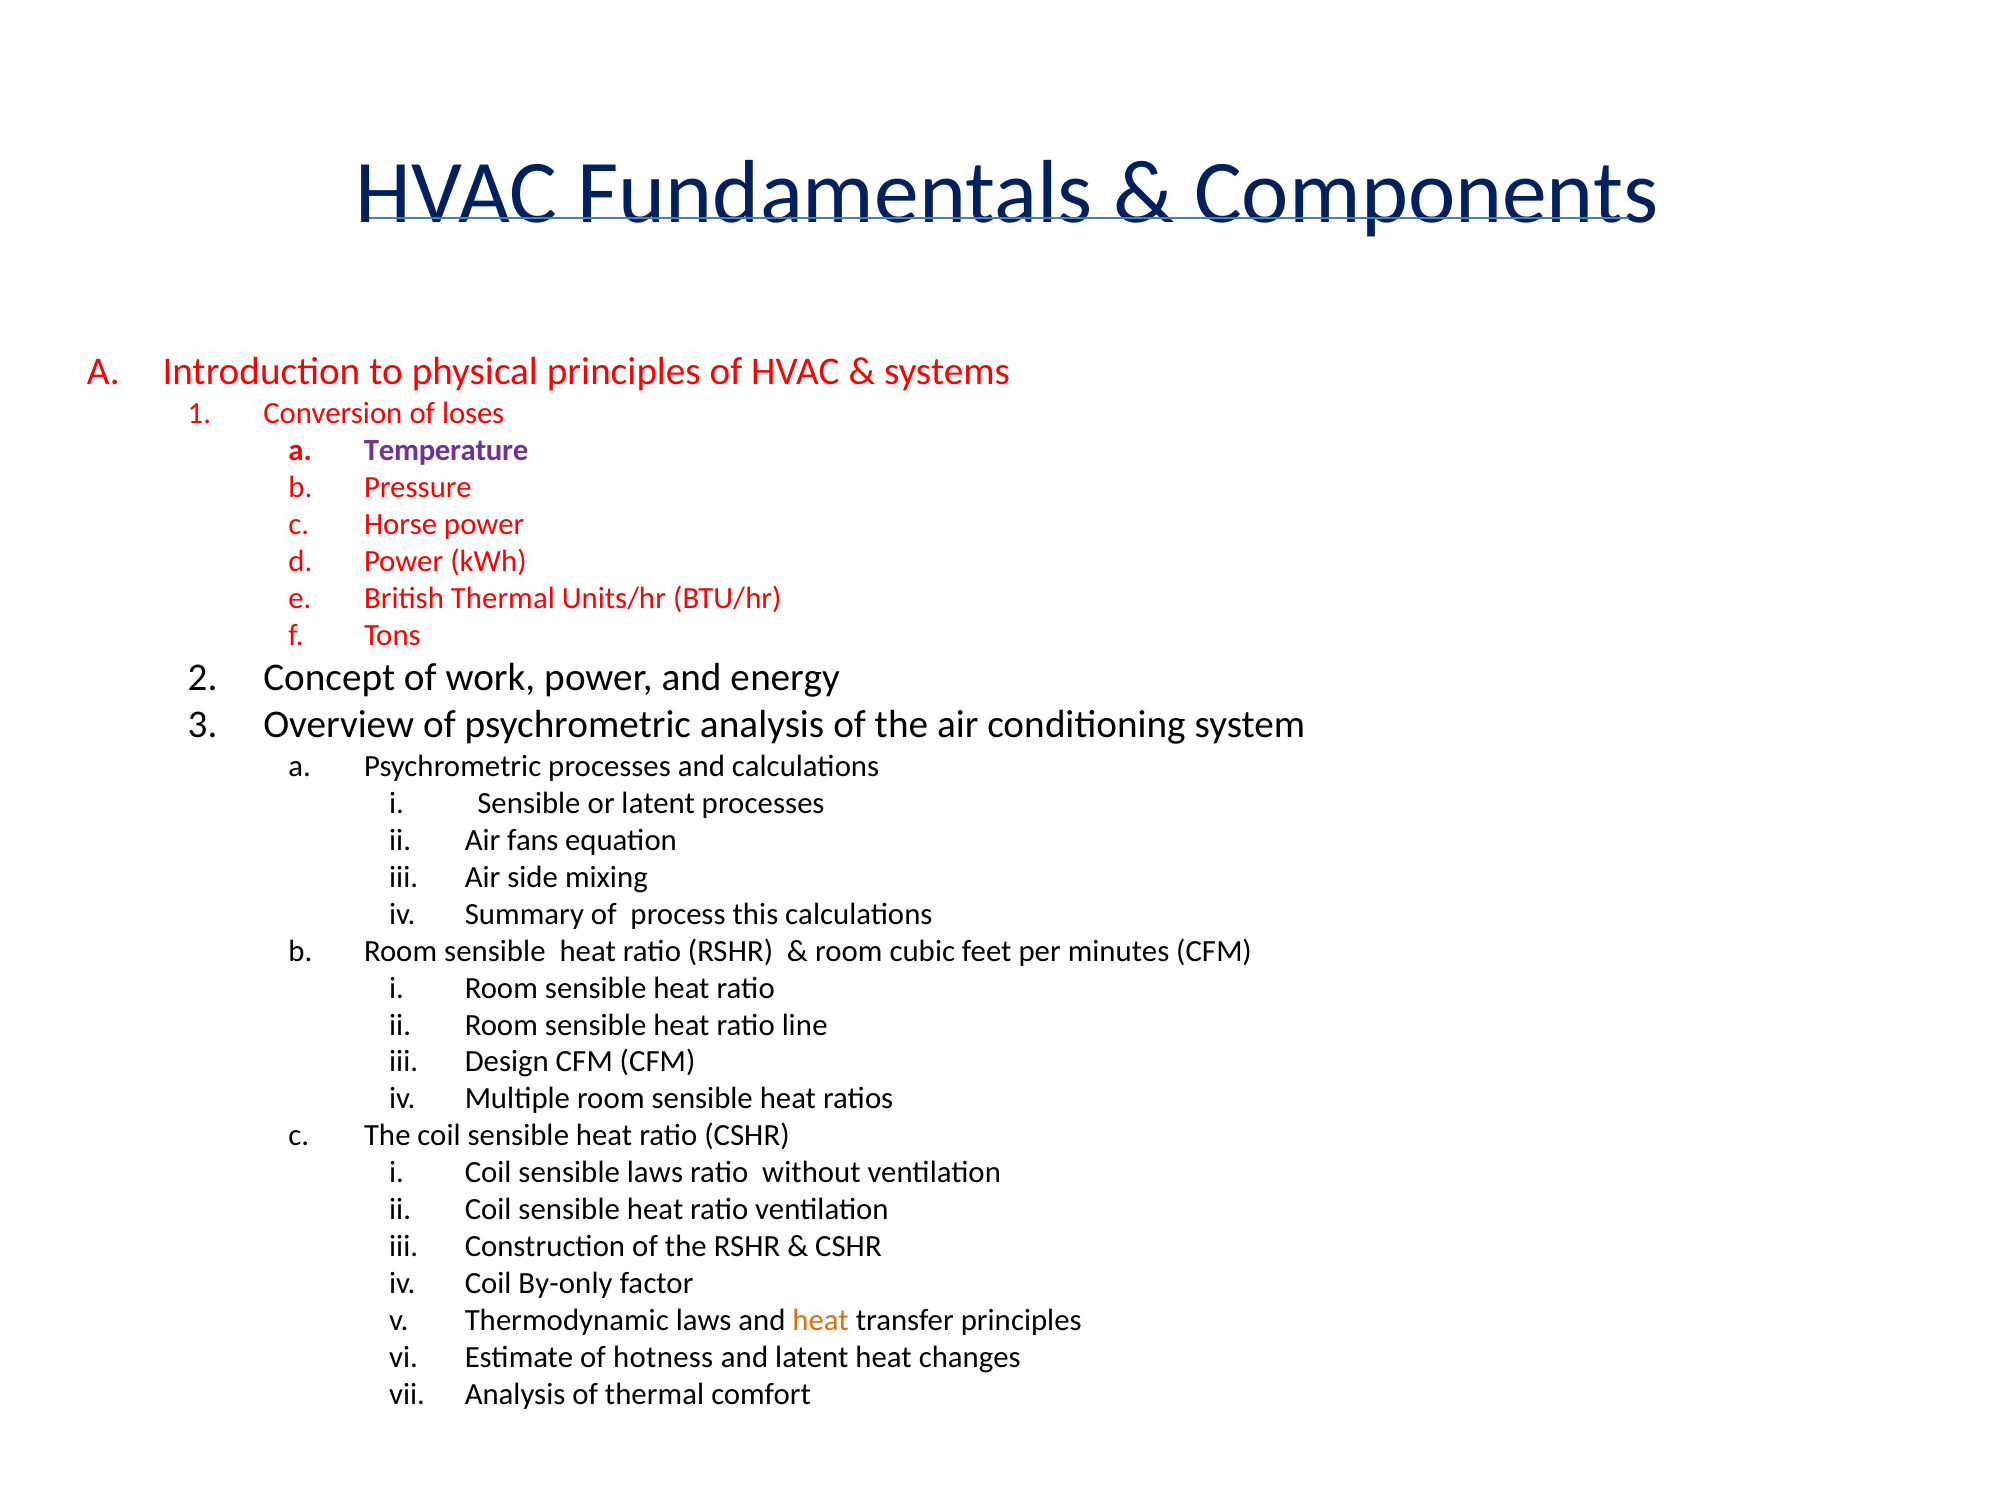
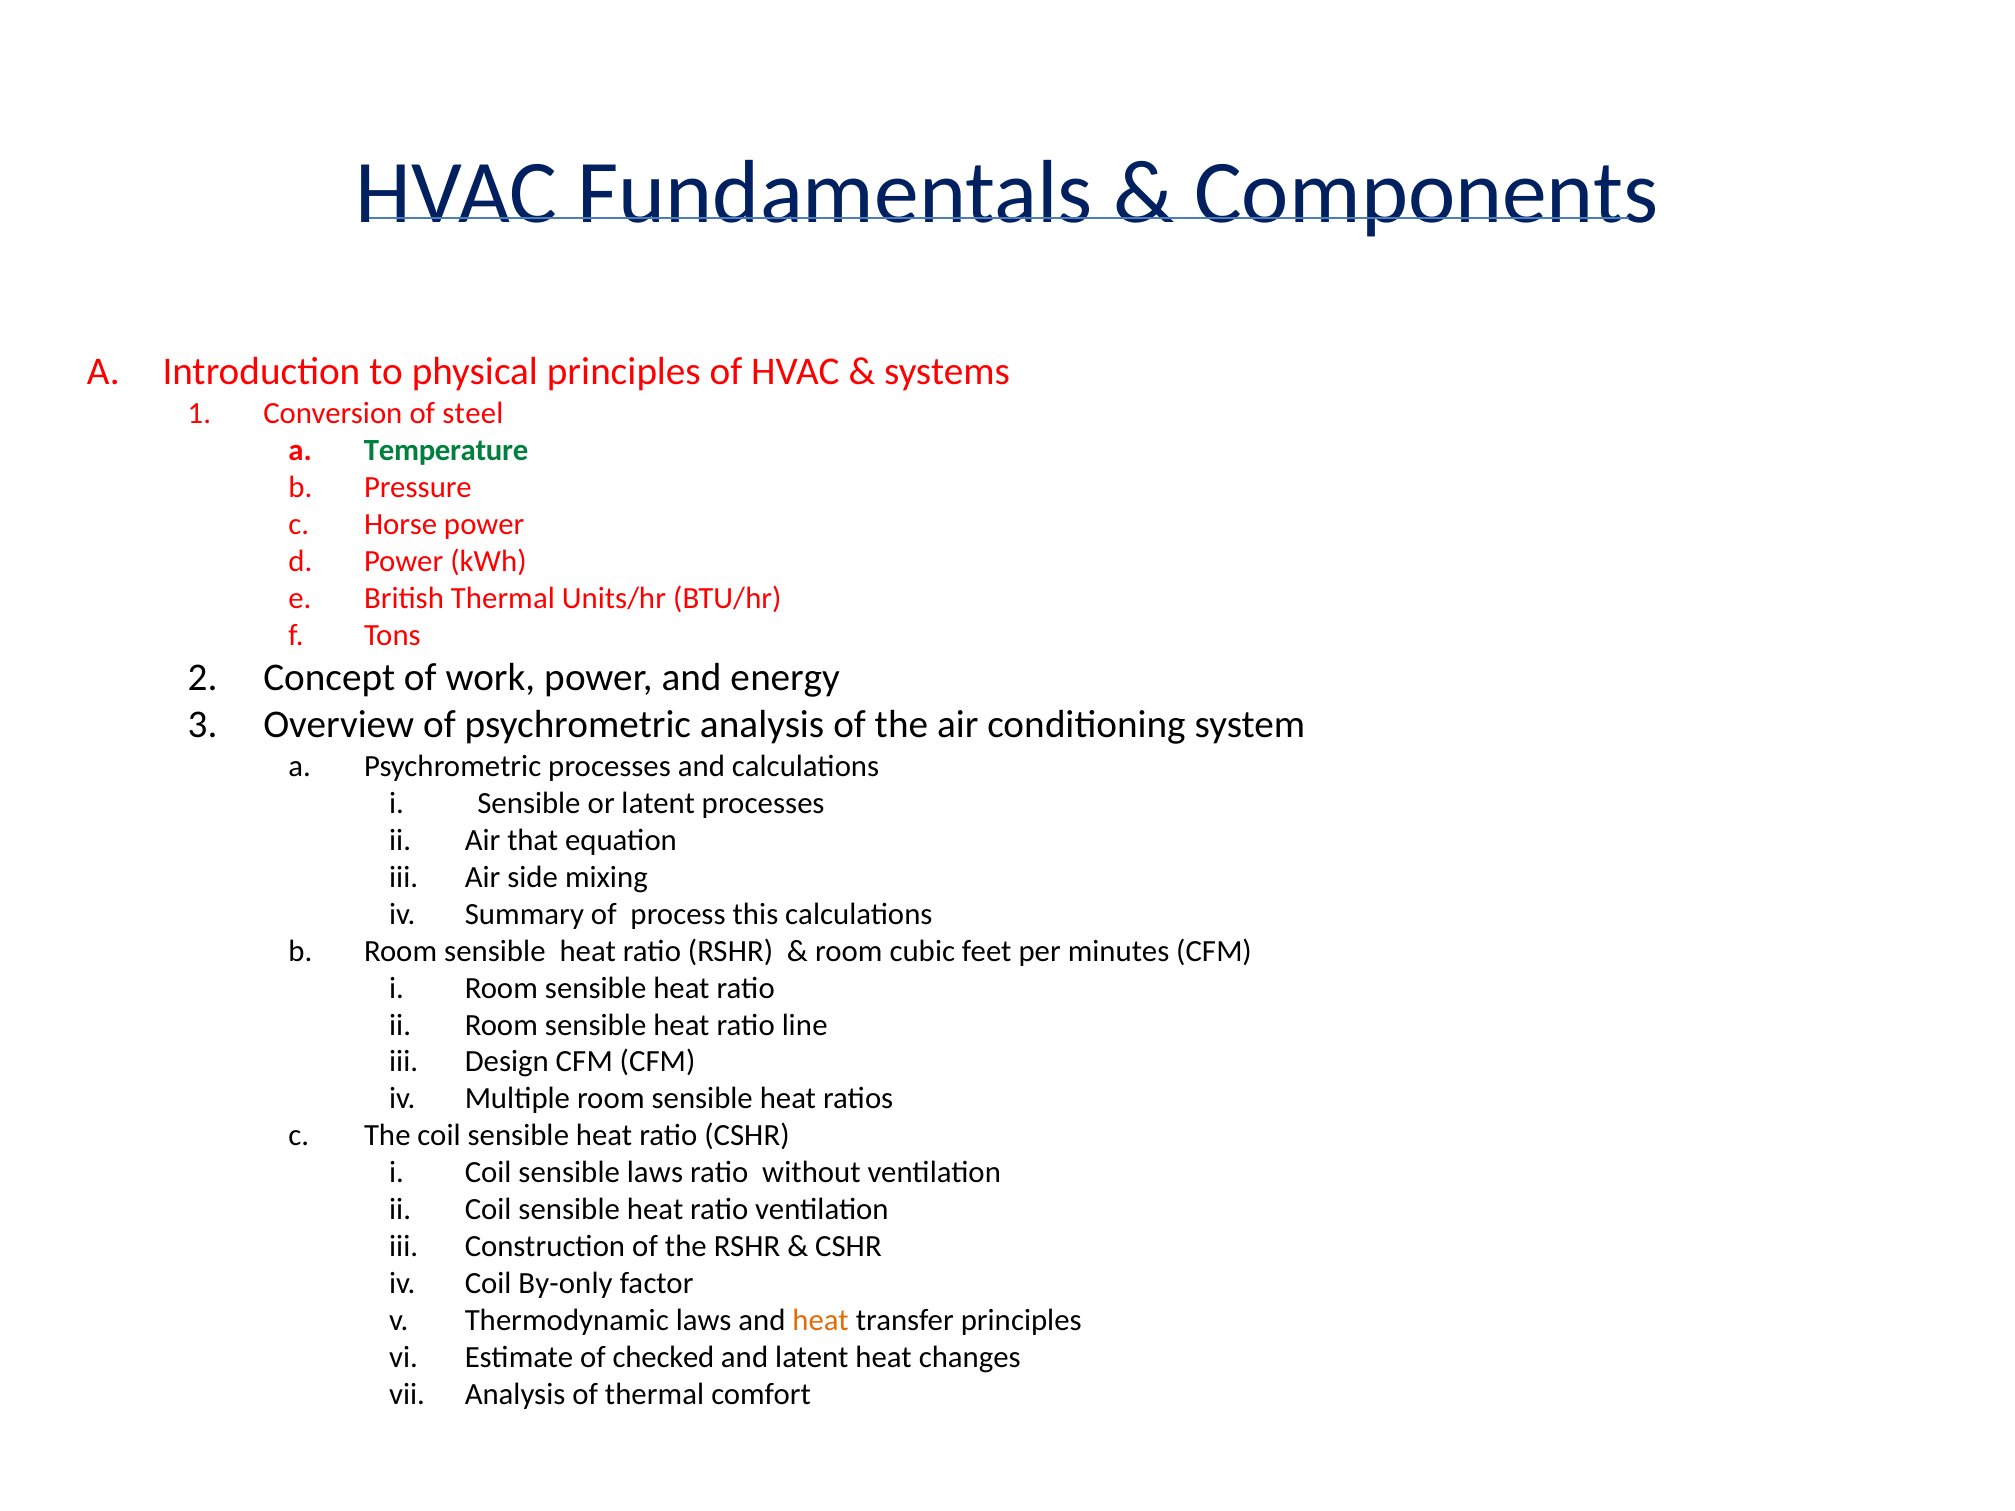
loses: loses -> steel
Temperature colour: purple -> green
fans: fans -> that
hotness: hotness -> checked
